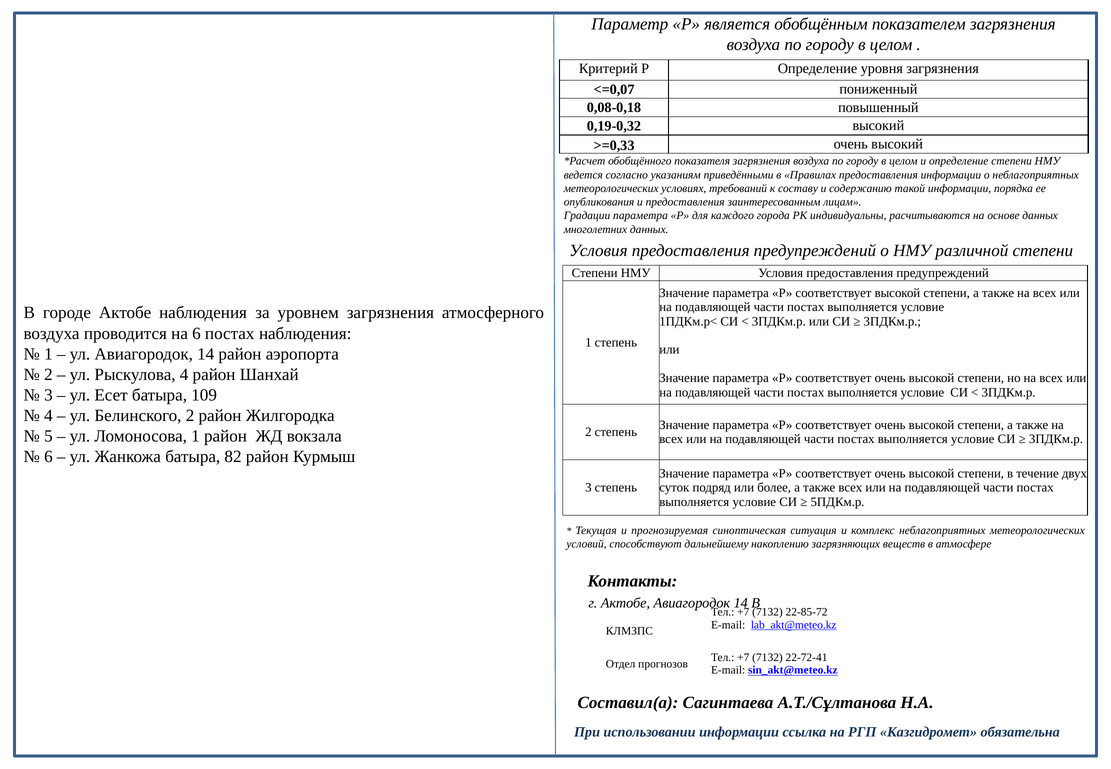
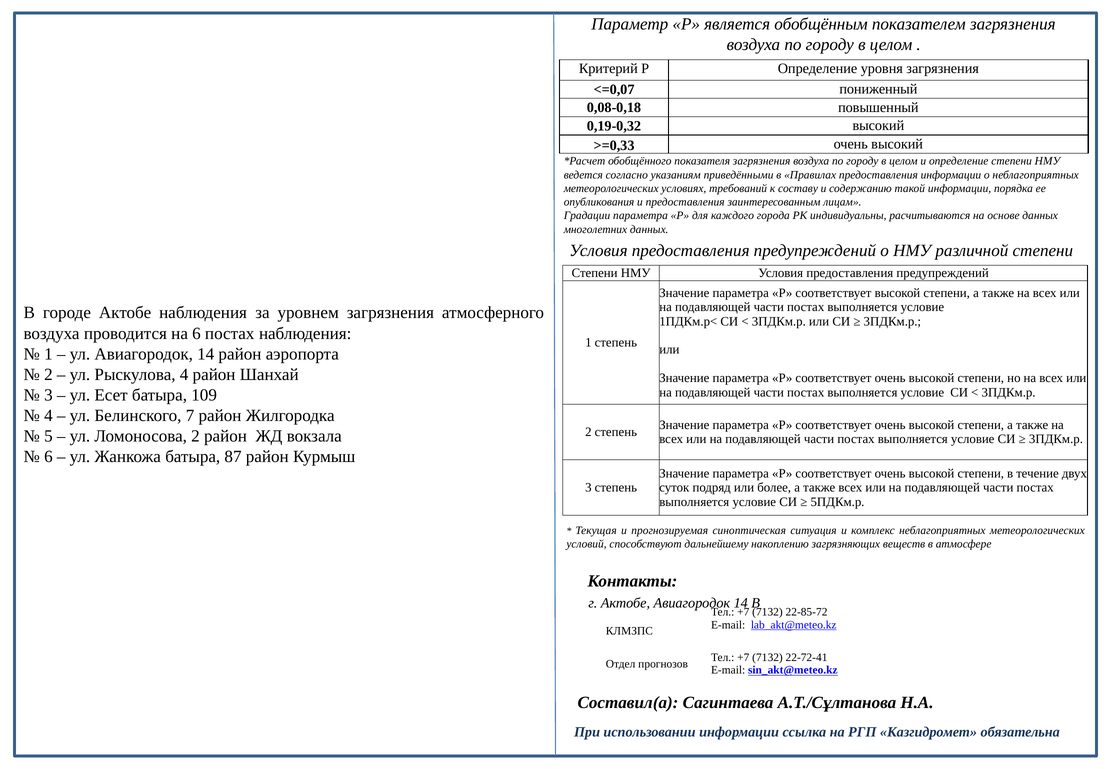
Белинского 2: 2 -> 7
Ломоносова 1: 1 -> 2
82: 82 -> 87
